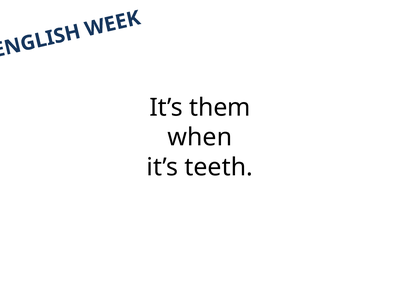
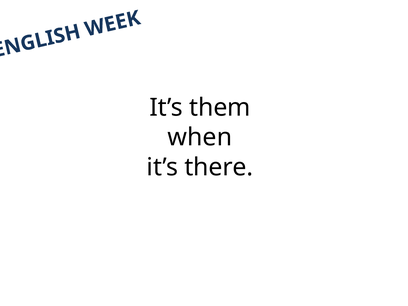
teeth: teeth -> there
